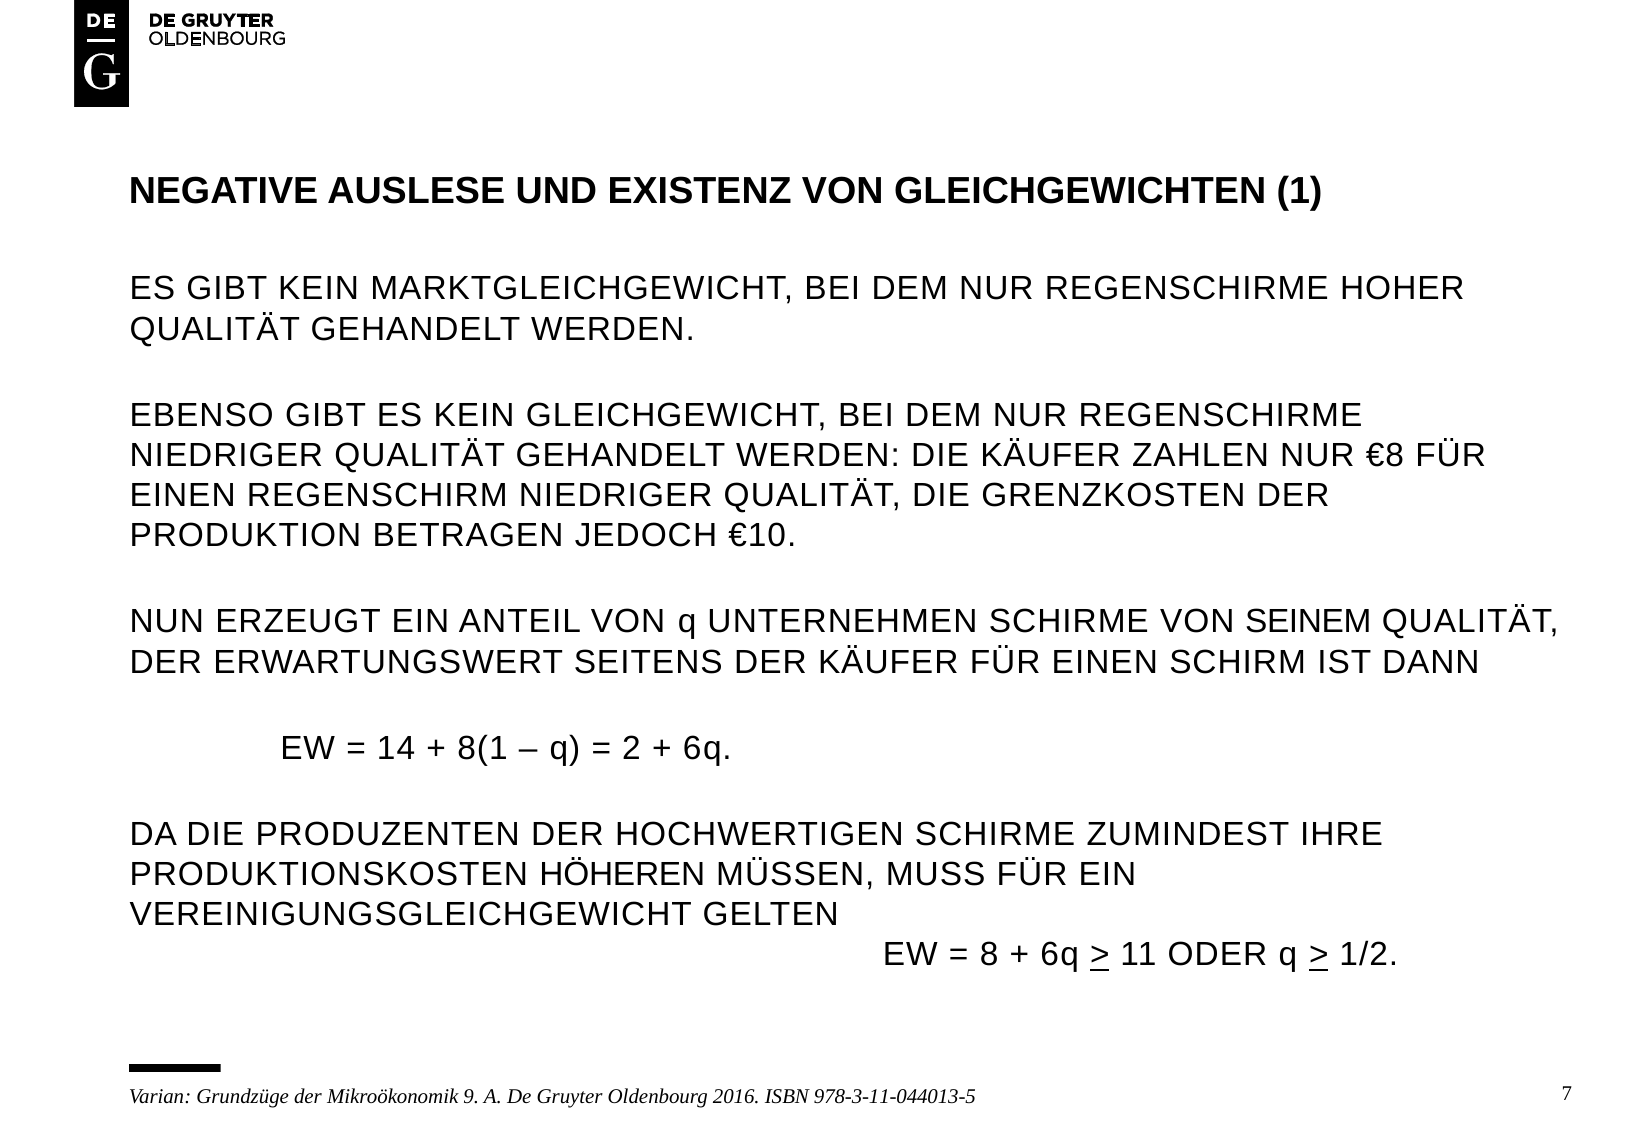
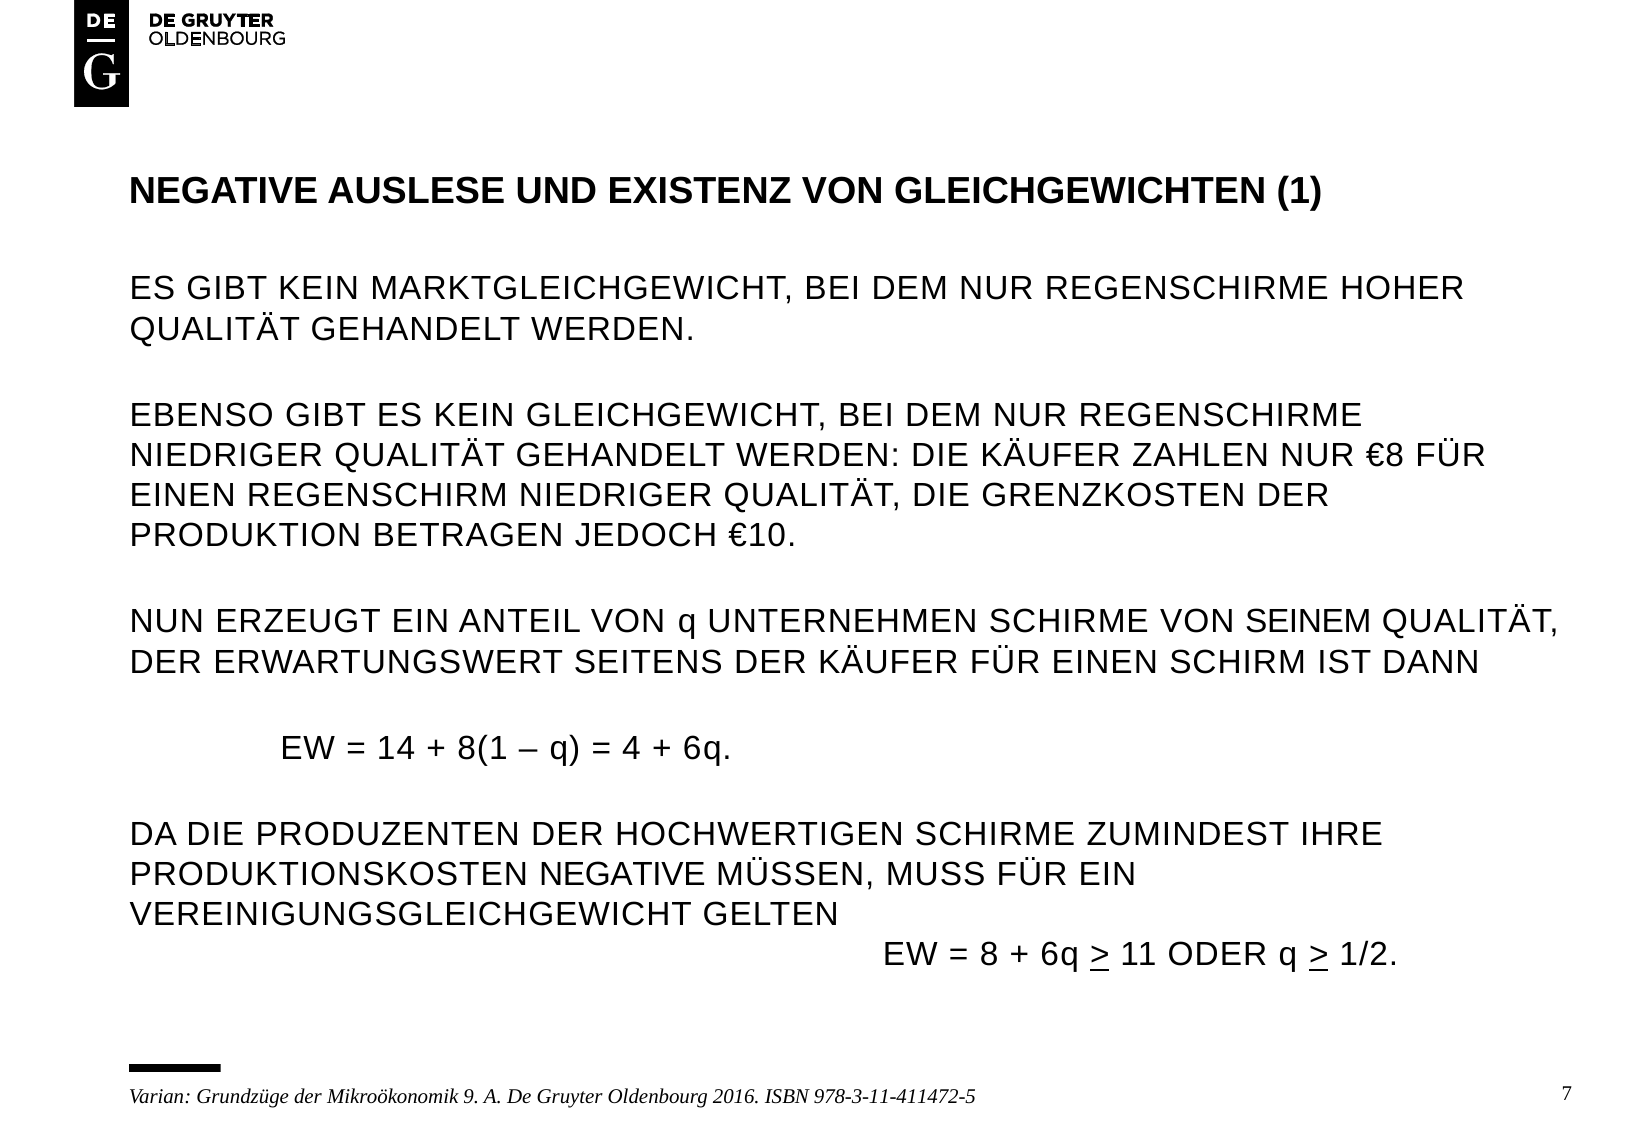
2: 2 -> 4
PRODUKTIONSKOSTEN HÖHEREN: HÖHEREN -> NEGATIVE
978-3-11-044013-5: 978-3-11-044013-5 -> 978-3-11-411472-5
